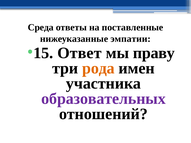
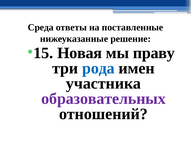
эмпатии: эмпатии -> решение
Ответ: Ответ -> Новая
рода colour: orange -> blue
